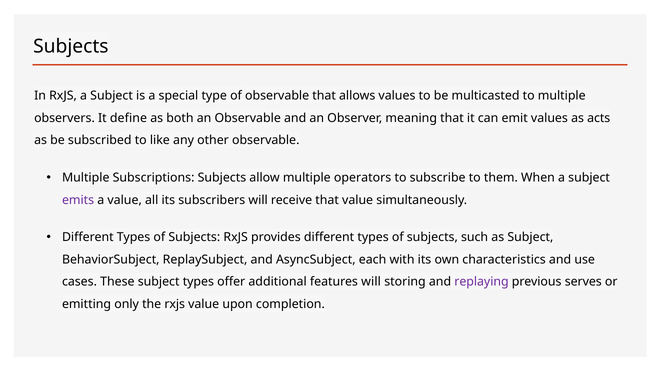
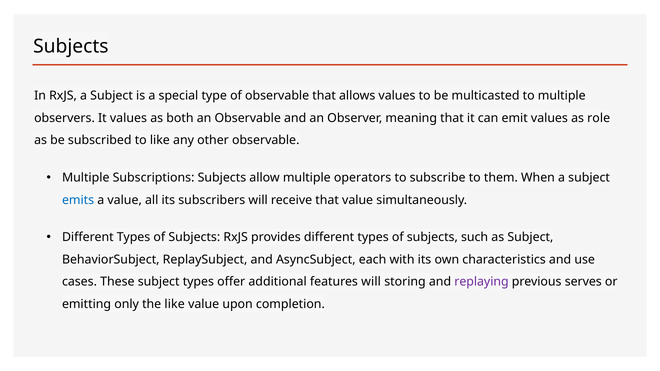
It define: define -> values
acts: acts -> role
emits colour: purple -> blue
the rxjs: rxjs -> like
